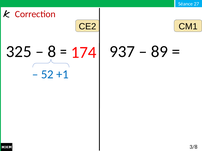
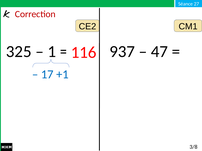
8: 8 -> 1
174: 174 -> 116
89: 89 -> 47
52: 52 -> 17
